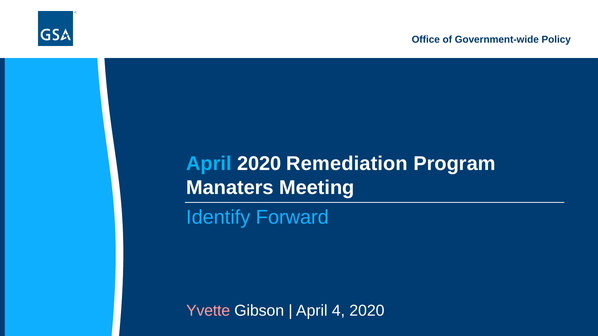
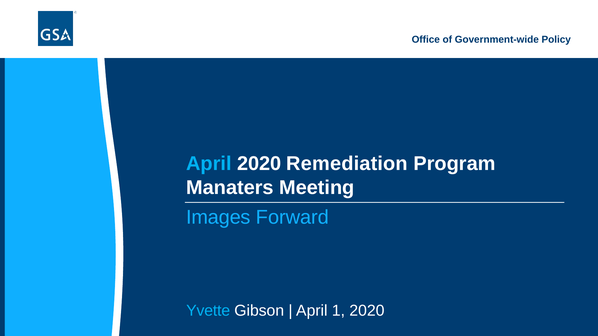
Identify: Identify -> Images
Yvette colour: pink -> light blue
4: 4 -> 1
